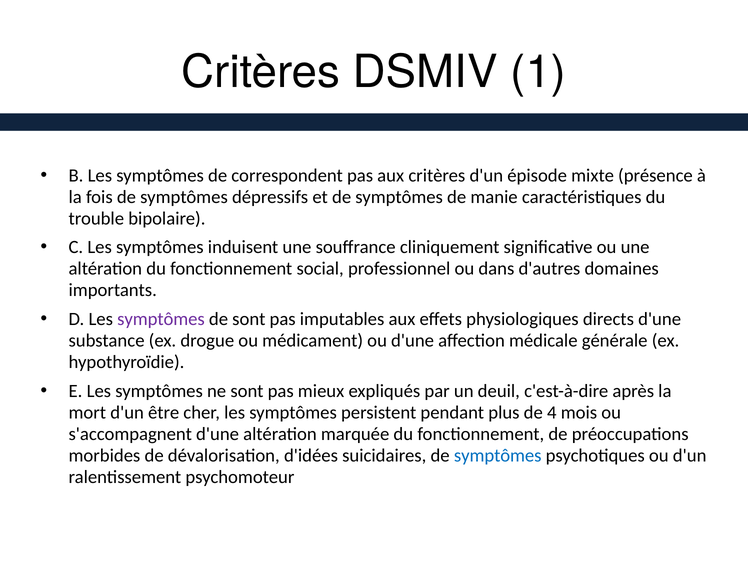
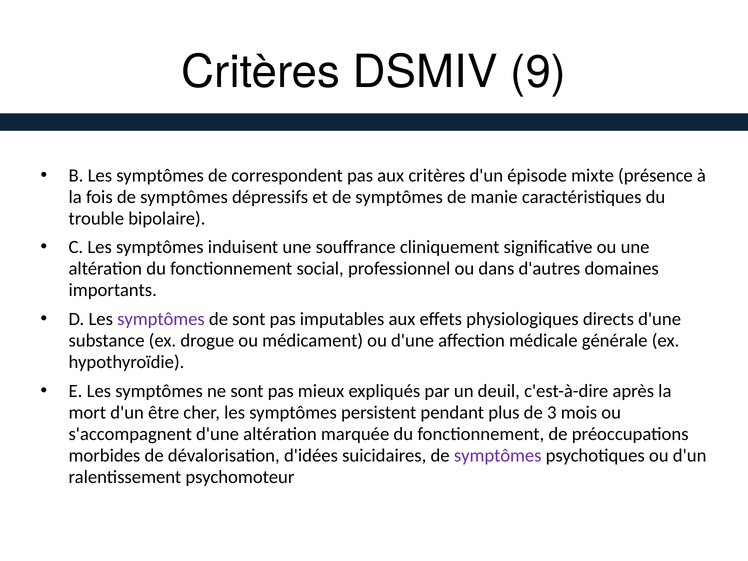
1: 1 -> 9
4: 4 -> 3
symptômes at (498, 456) colour: blue -> purple
